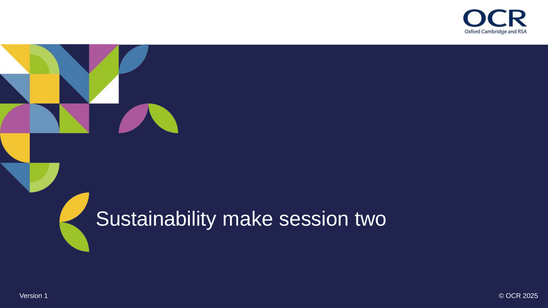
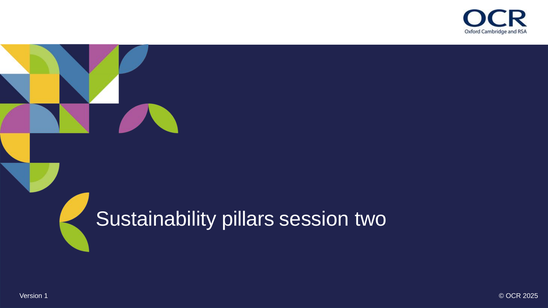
make: make -> pillars
